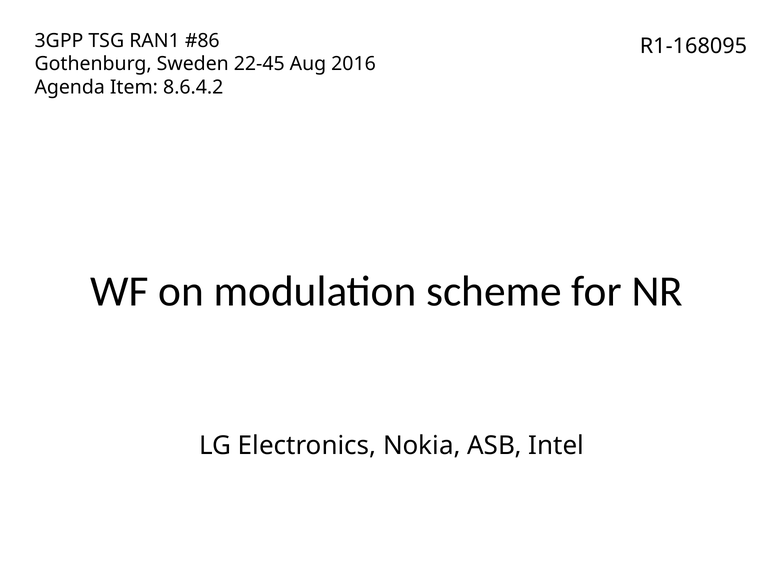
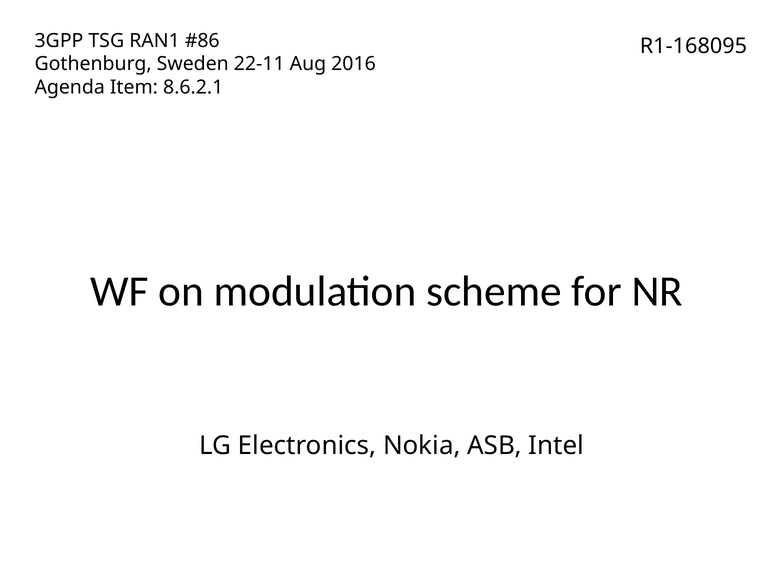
22-45: 22-45 -> 22-11
8.6.4.2: 8.6.4.2 -> 8.6.2.1
